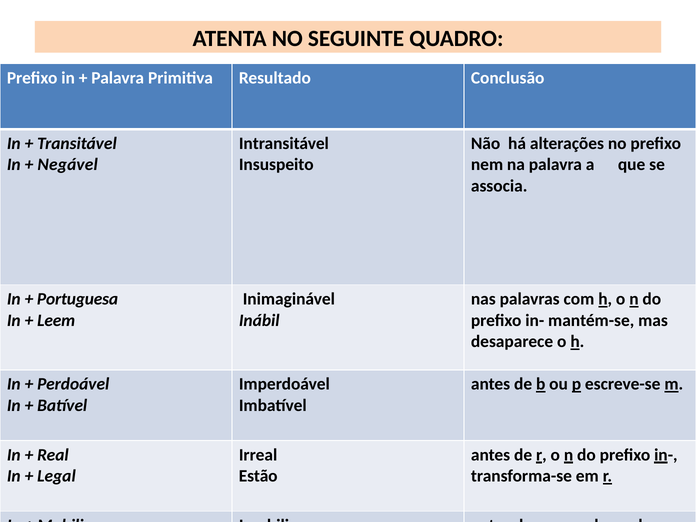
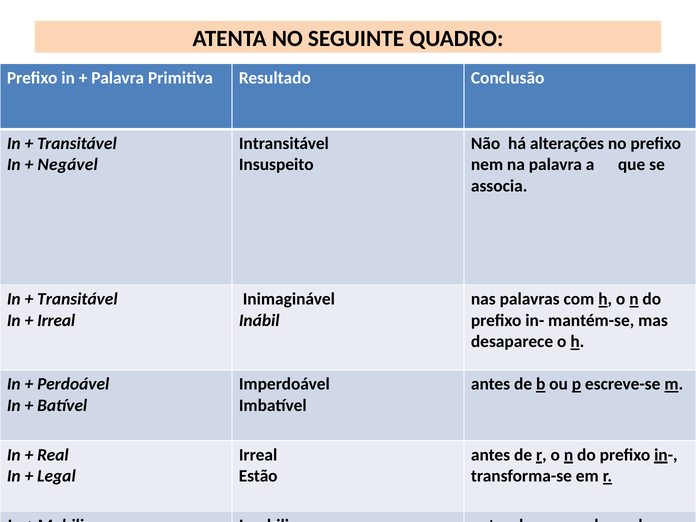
Portuguesa at (78, 299): Portuguesa -> Transitável
Leem at (56, 320): Leem -> Irreal
